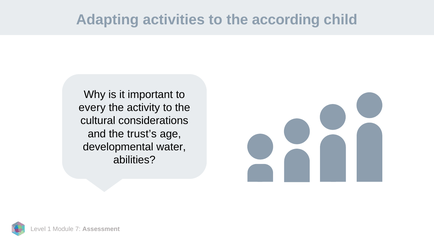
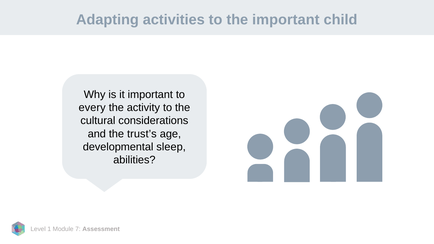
the according: according -> important
water: water -> sleep
